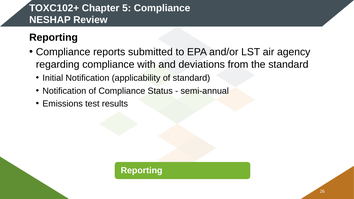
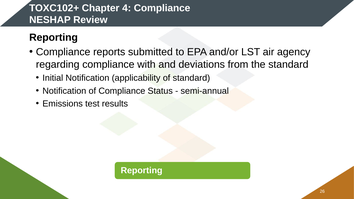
5: 5 -> 4
